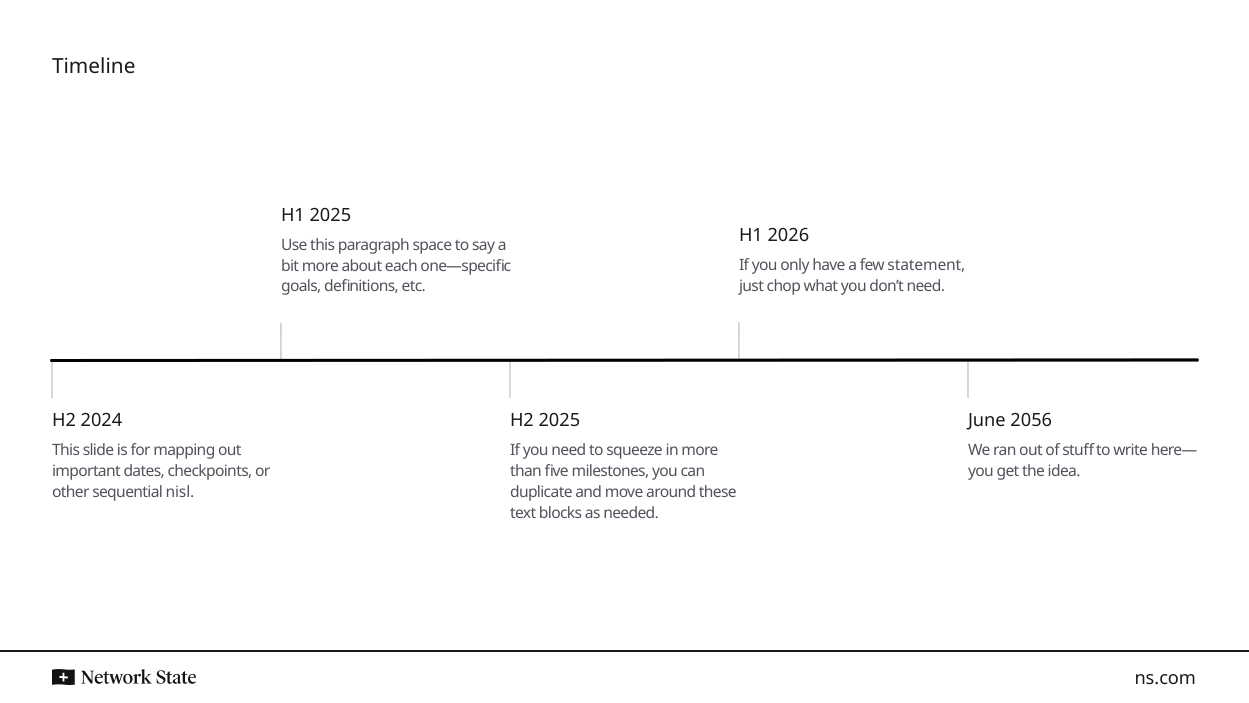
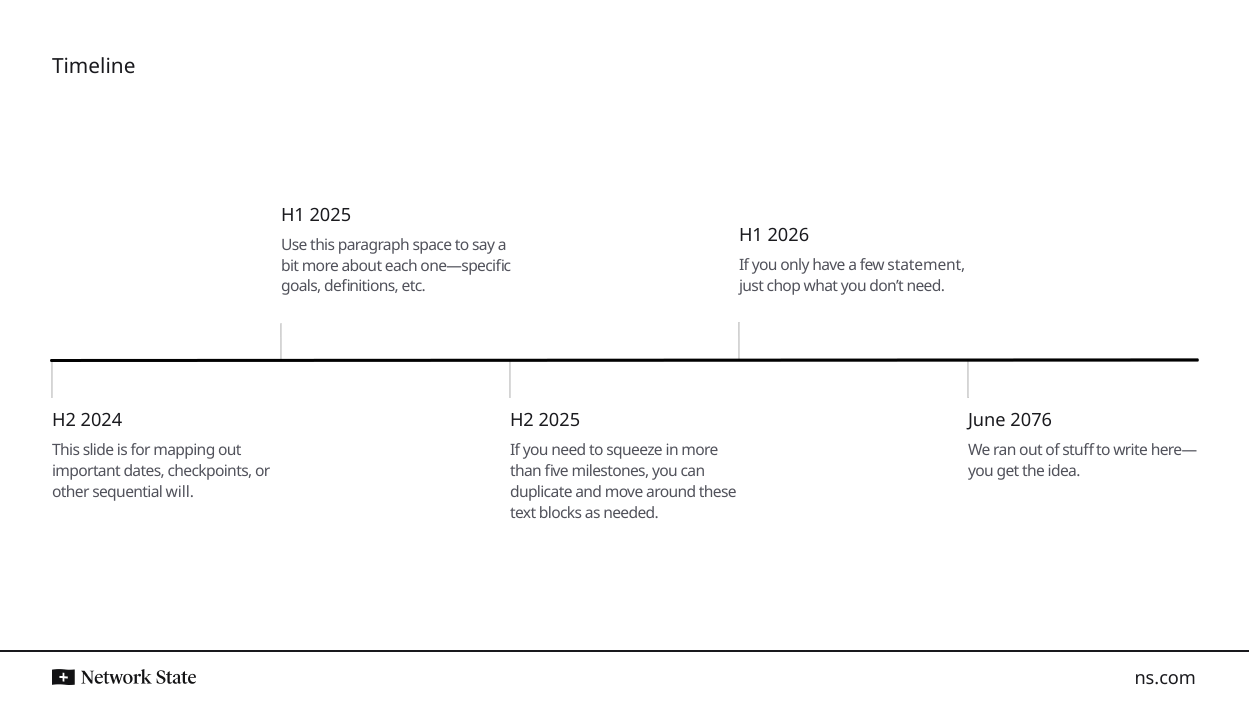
2056: 2056 -> 2076
nisl: nisl -> will
